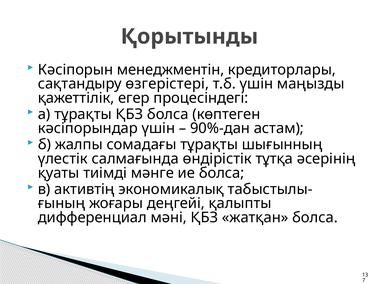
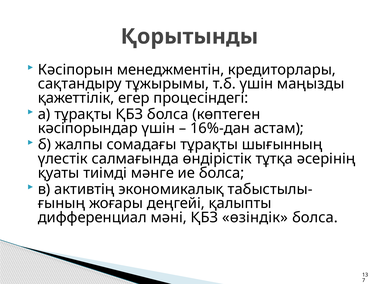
өзгерістері: өзгерістері -> тұжырымы
90%-дан: 90%-дан -> 16%-дан
жатқан: жатқан -> өзіндік
